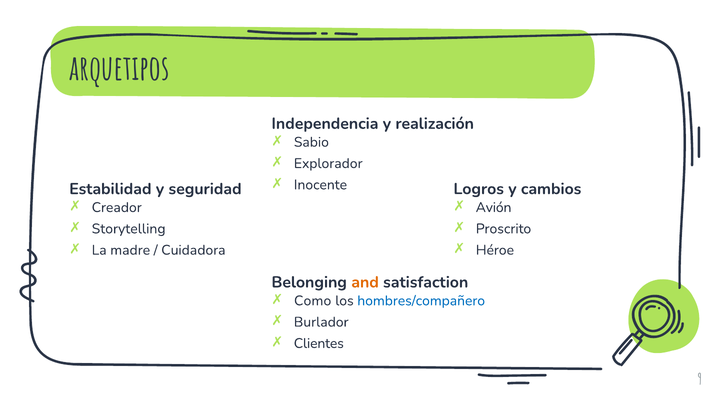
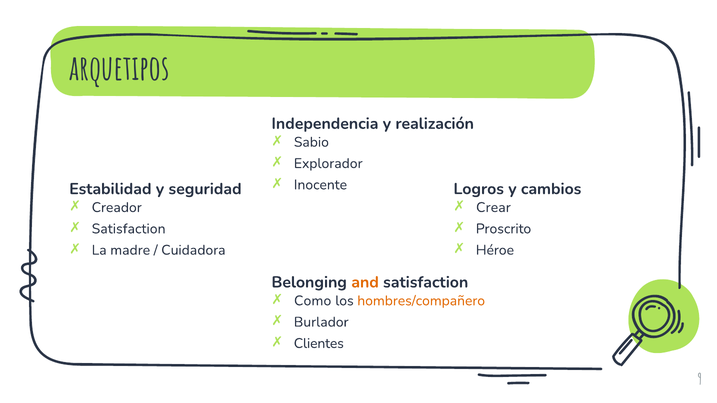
Avión: Avión -> Crear
Storytelling at (129, 229): Storytelling -> Satisfaction
hombres/compañero colour: blue -> orange
